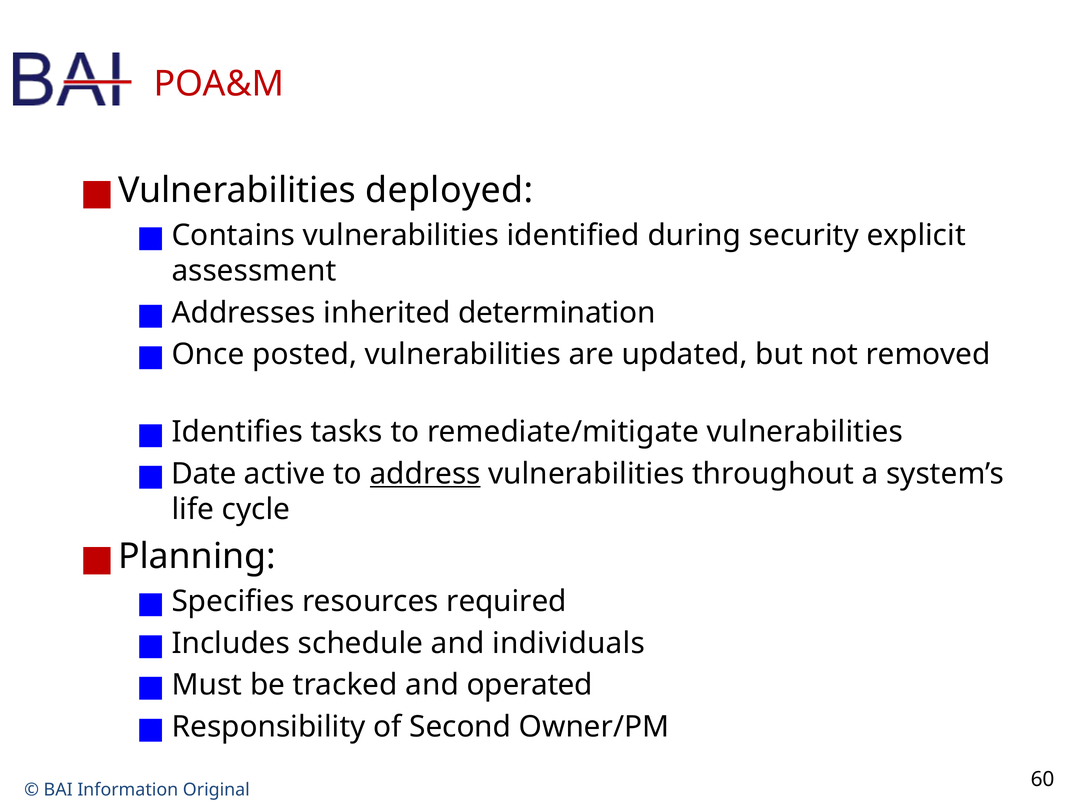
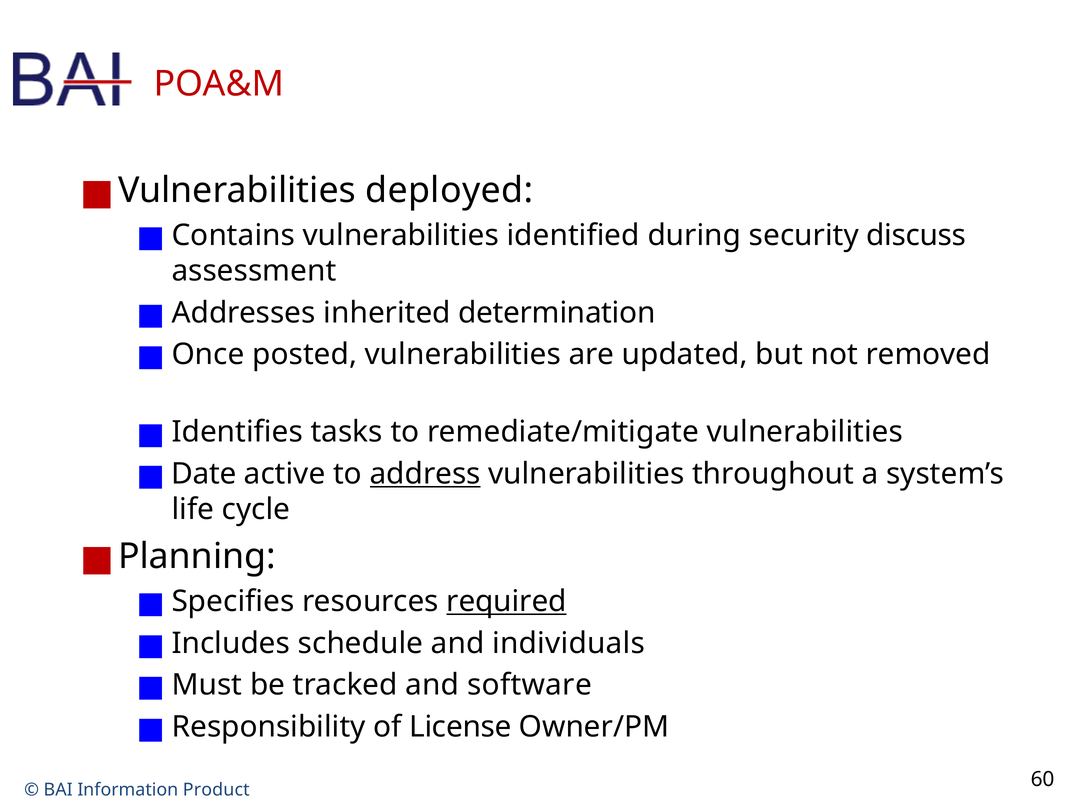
explicit: explicit -> discuss
required underline: none -> present
operated: operated -> software
Second: Second -> License
Original: Original -> Product
